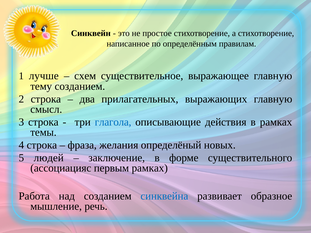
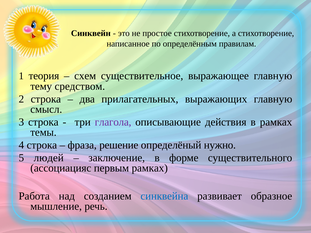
лучше: лучше -> теория
тему созданием: созданием -> средством
глагола colour: blue -> purple
желания: желания -> решение
новых: новых -> нужно
